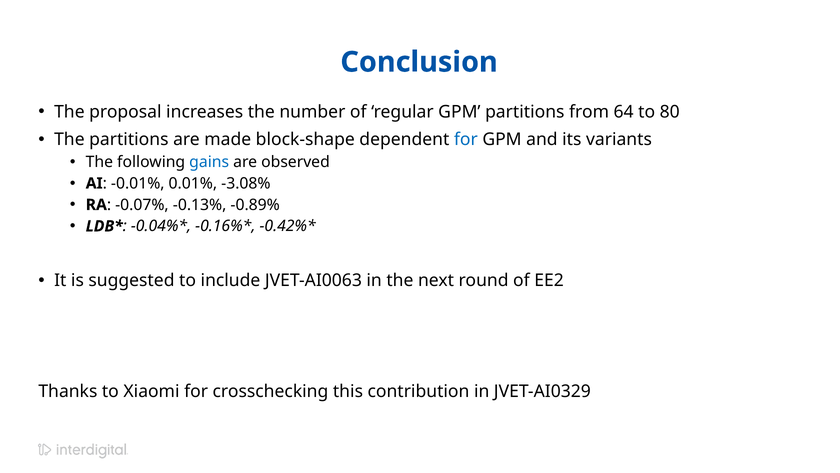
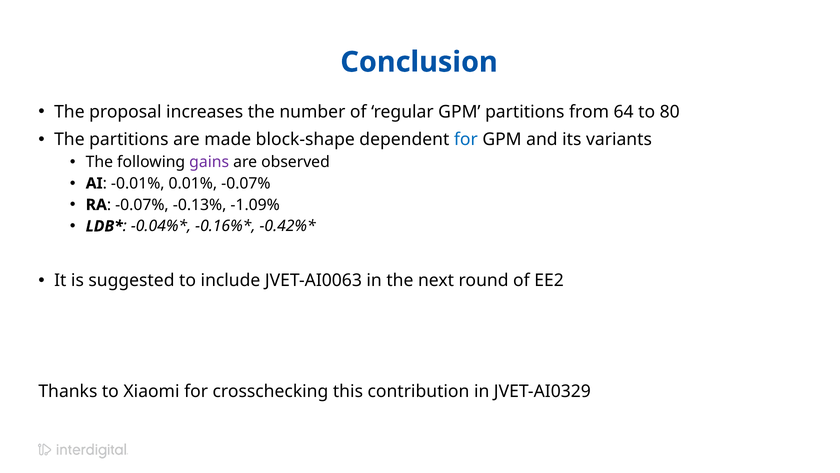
gains colour: blue -> purple
0.01% -3.08%: -3.08% -> -0.07%
-0.89%: -0.89% -> -1.09%
